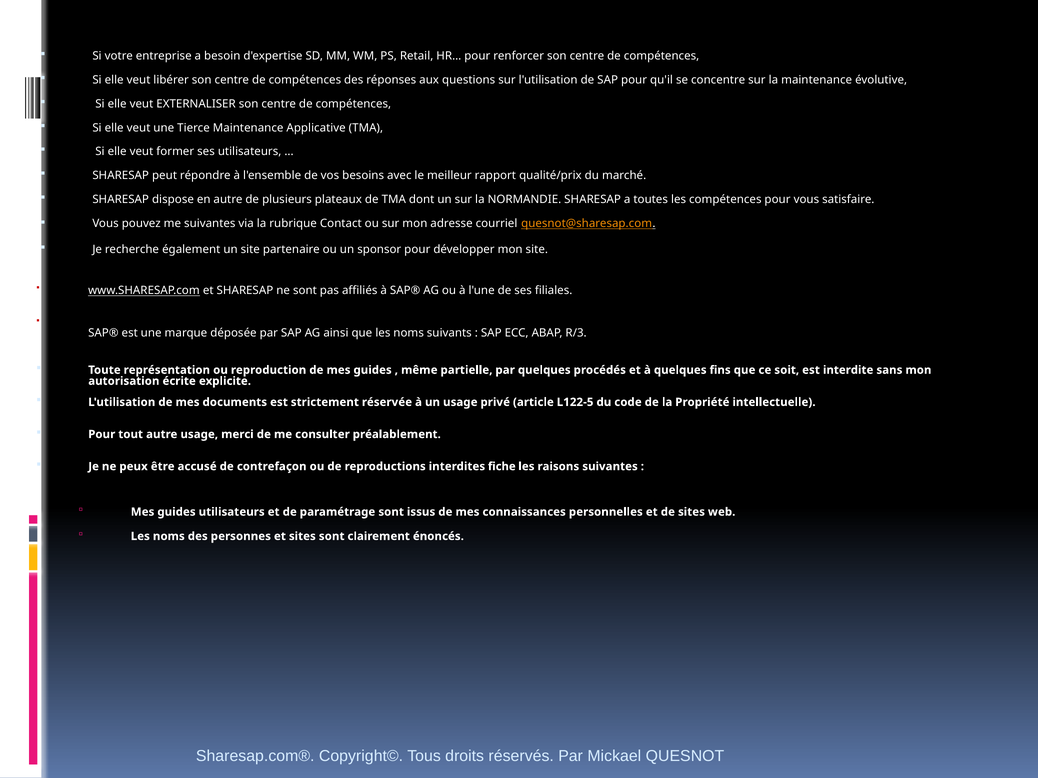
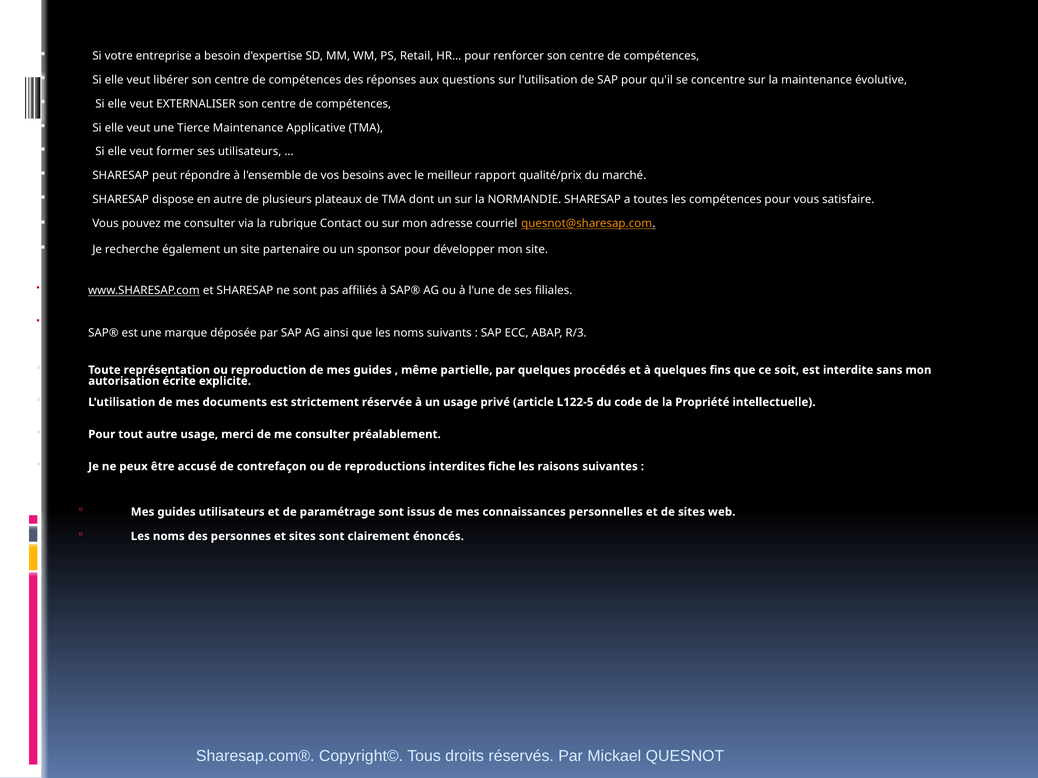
pouvez me suivantes: suivantes -> consulter
